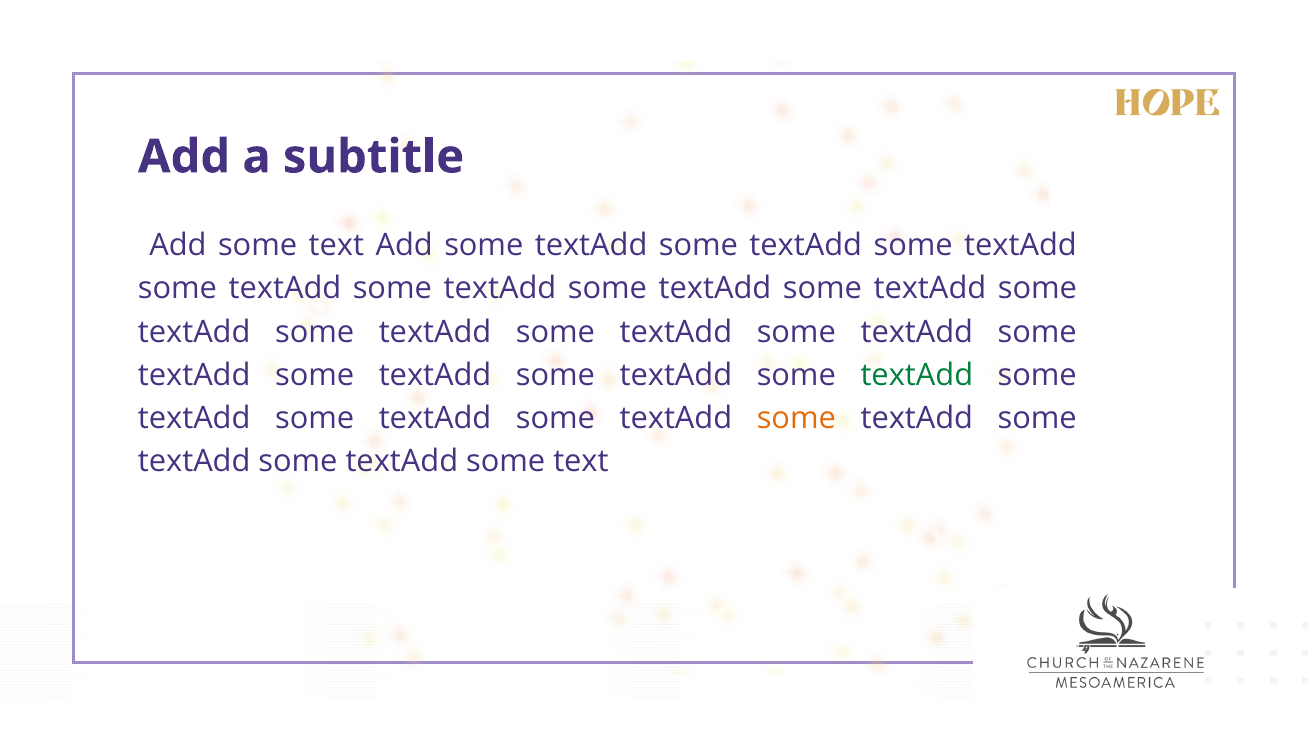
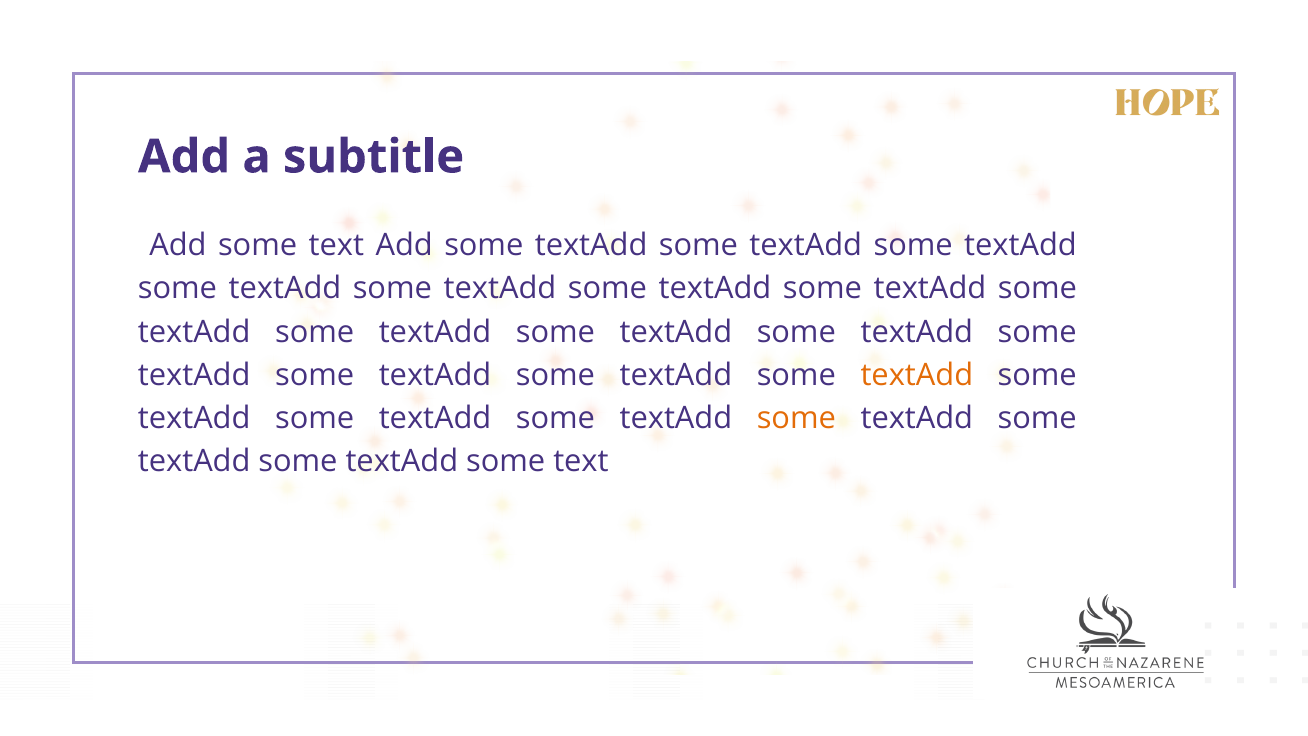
textAdd at (917, 375) colour: green -> orange
